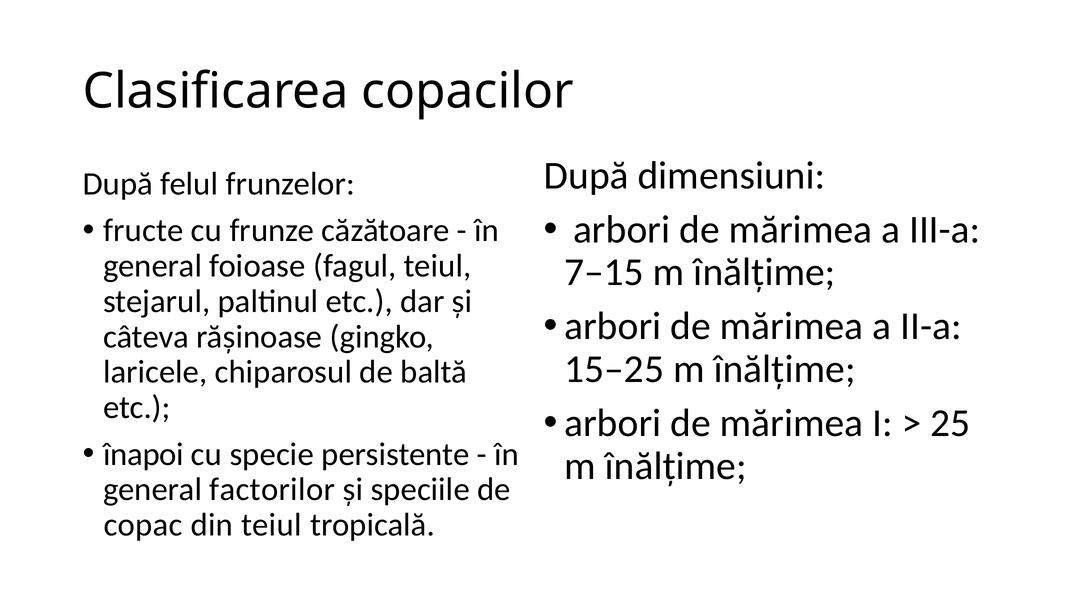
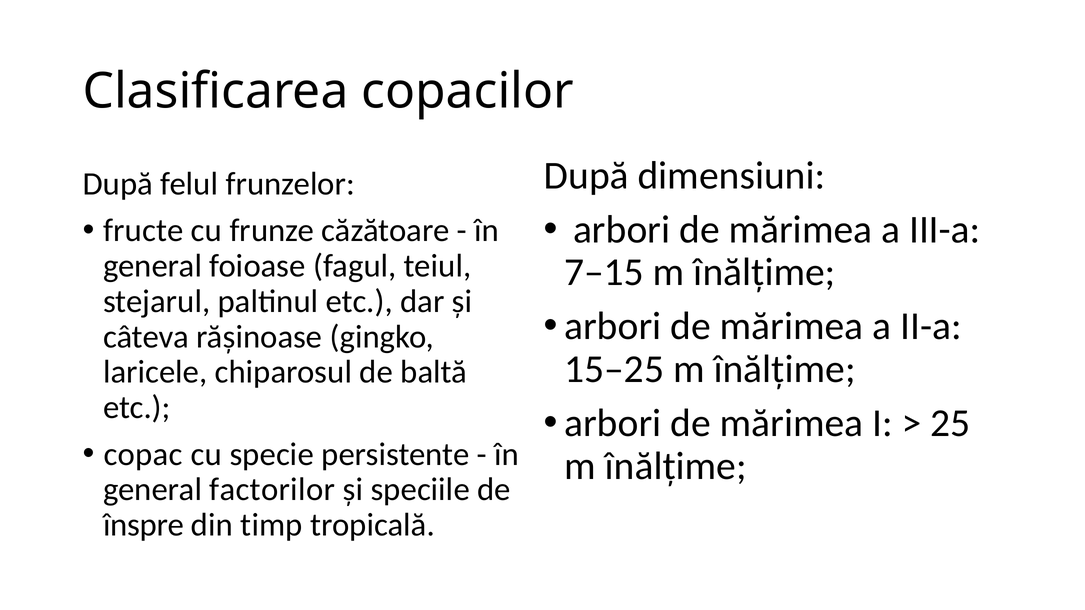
înapoi: înapoi -> copac
copac: copac -> înspre
din teiul: teiul -> timp
